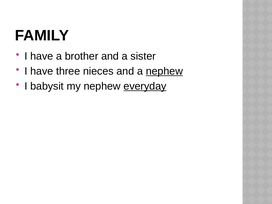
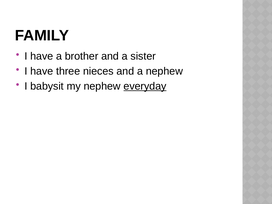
nephew at (164, 71) underline: present -> none
